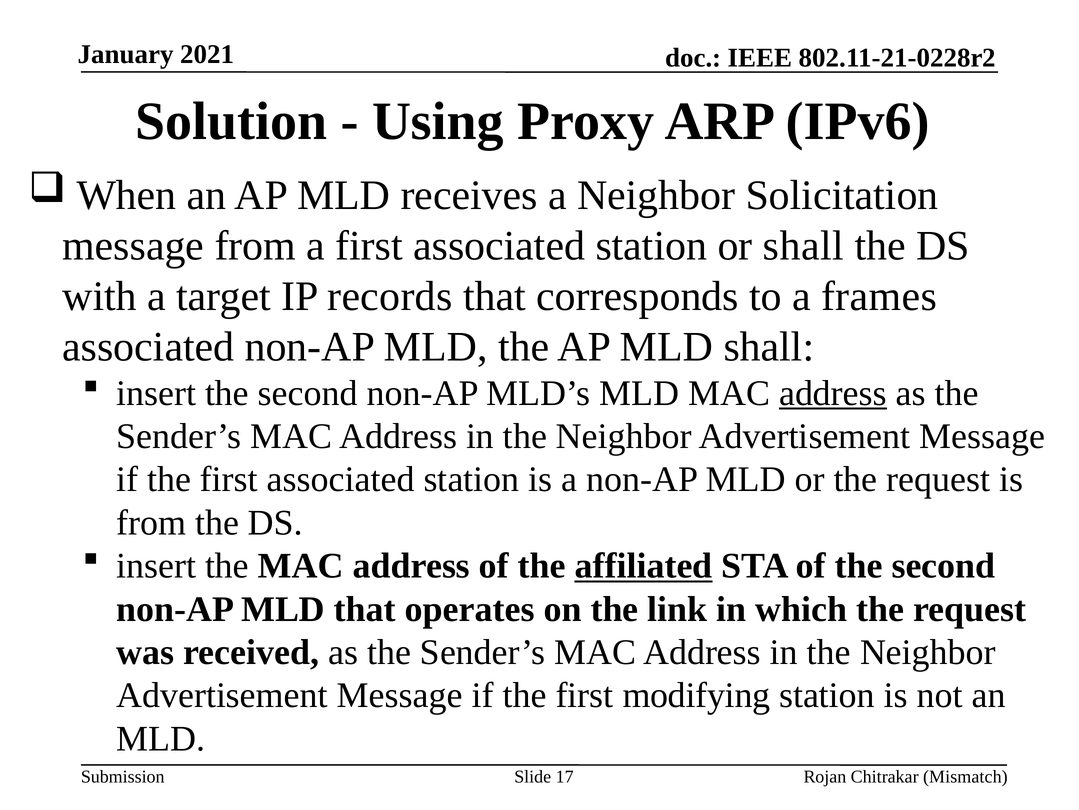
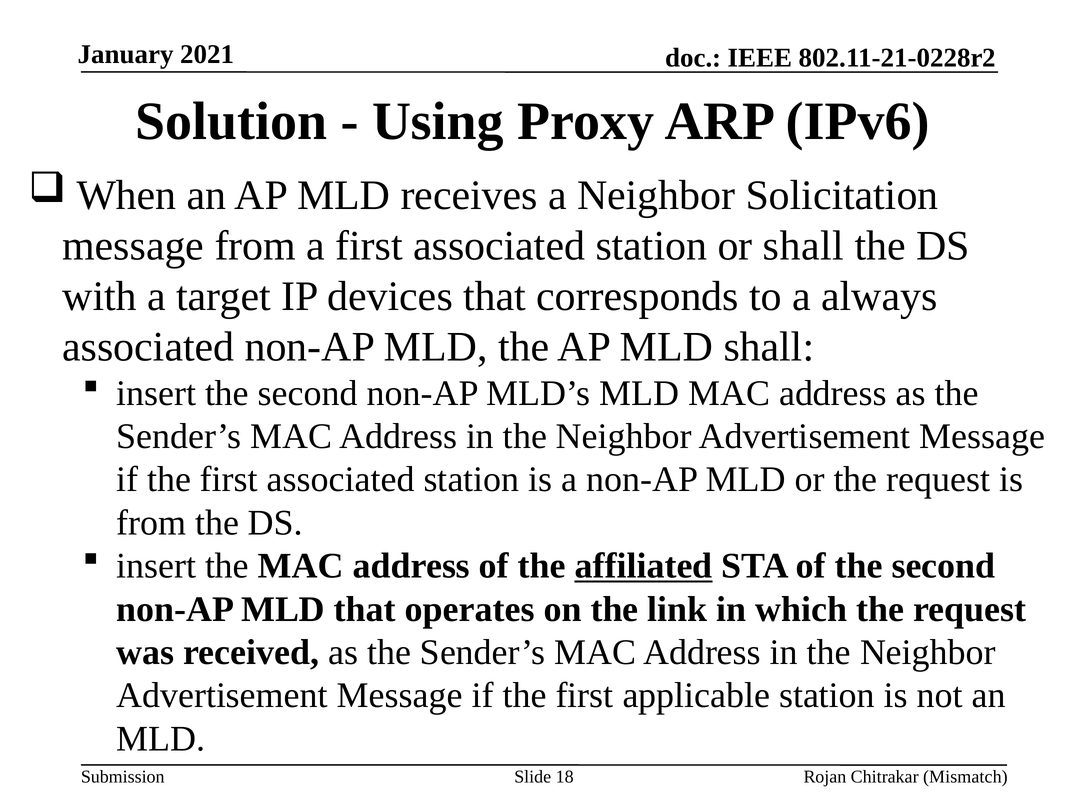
records: records -> devices
frames: frames -> always
address at (833, 393) underline: present -> none
modifying: modifying -> applicable
17: 17 -> 18
